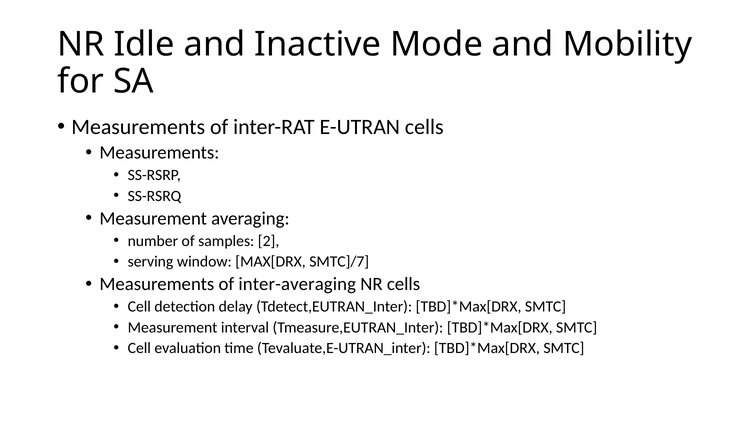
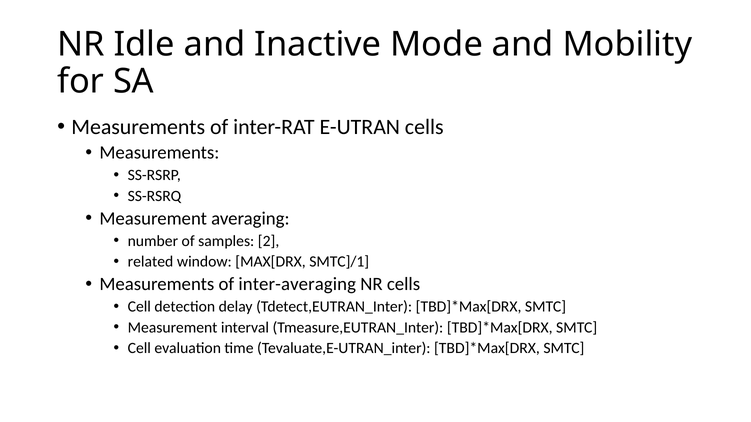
serving: serving -> related
SMTC]/7: SMTC]/7 -> SMTC]/1
